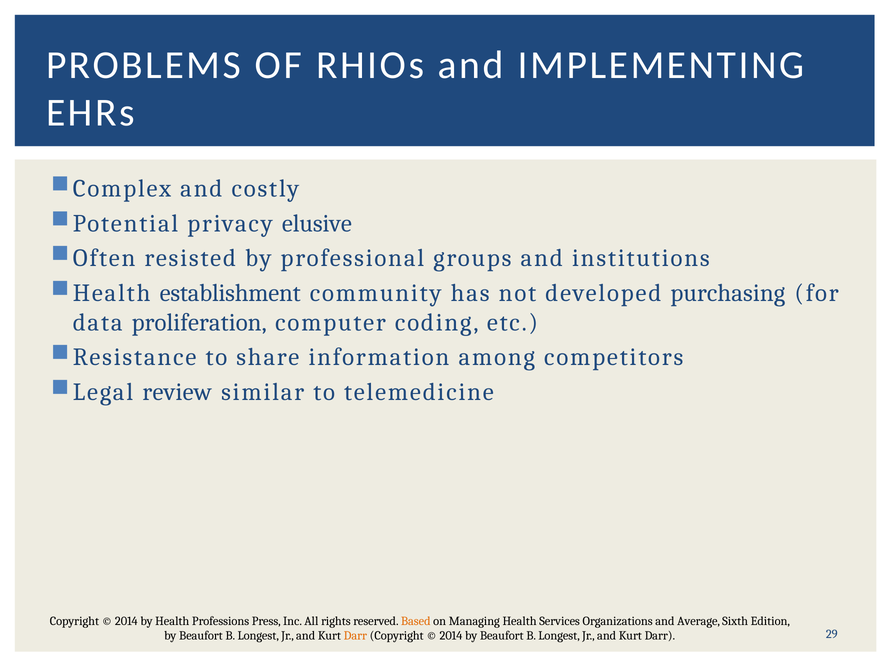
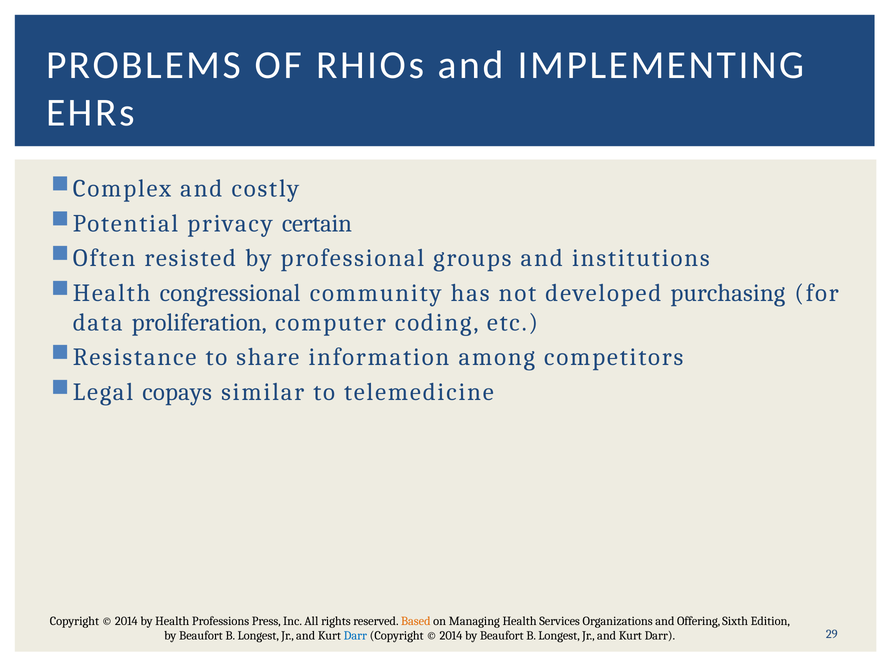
elusive: elusive -> certain
establishment: establishment -> congressional
review: review -> copays
Average: Average -> Offering
Darr at (355, 636) colour: orange -> blue
